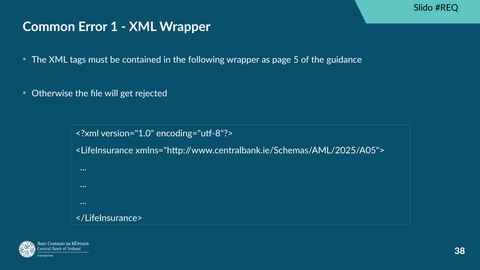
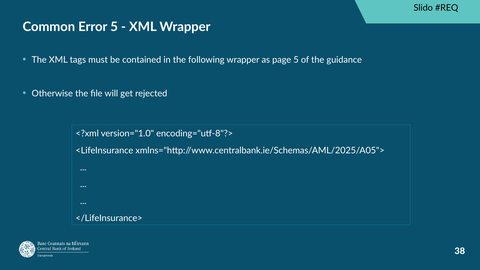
Error 1: 1 -> 5
